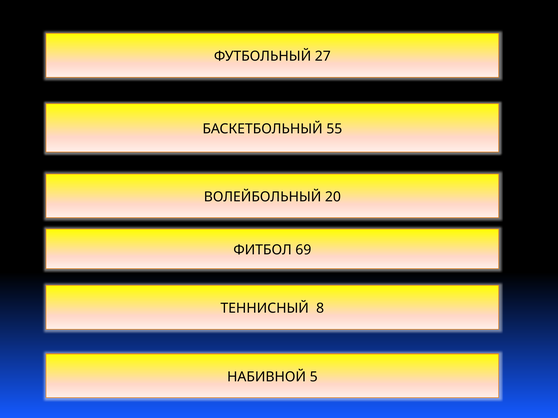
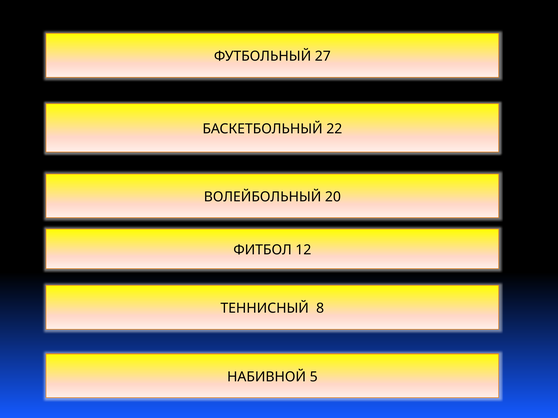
55: 55 -> 22
69: 69 -> 12
